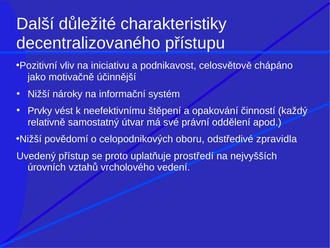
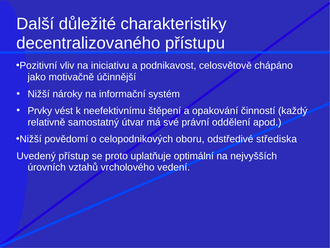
zpravidla: zpravidla -> střediska
prostředí: prostředí -> optimální
